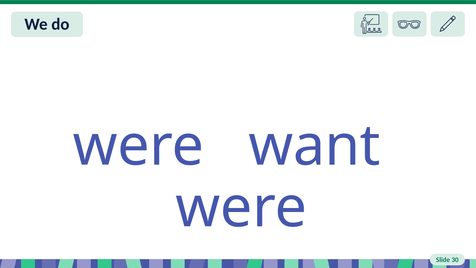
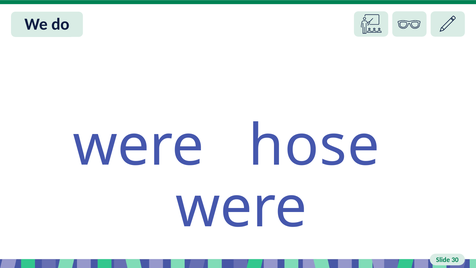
want: want -> hose
